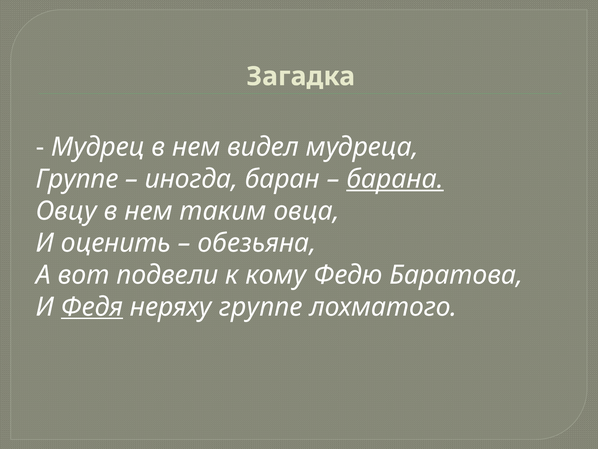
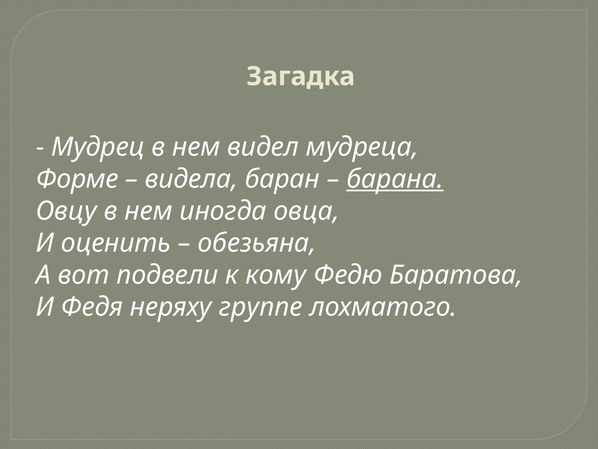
Группе at (77, 179): Группе -> Форме
иногда: иногда -> видела
таким: таким -> иногда
Федя underline: present -> none
